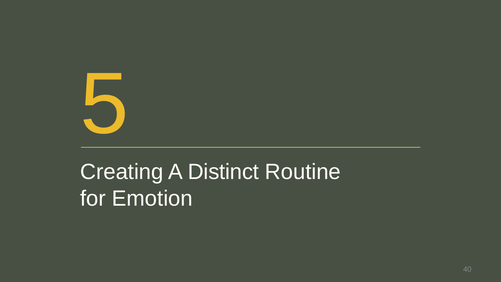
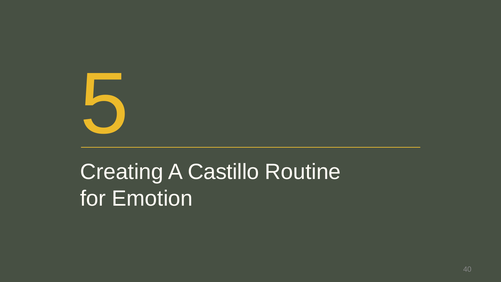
Distinct: Distinct -> Castillo
